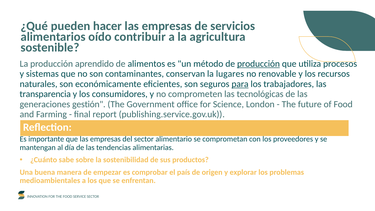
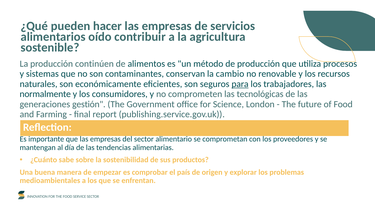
aprendido: aprendido -> continúen
producción at (258, 64) underline: present -> none
lugares: lugares -> cambio
transparencia: transparencia -> normalmente
